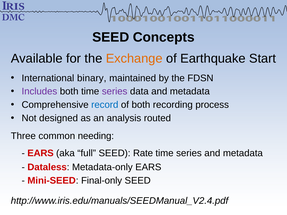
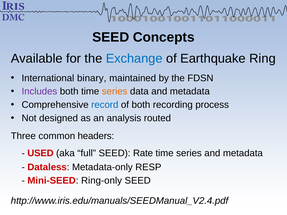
Exchange colour: orange -> blue
Start: Start -> Ring
series at (115, 92) colour: purple -> orange
needing: needing -> headers
EARS at (41, 153): EARS -> USED
Metadata-only EARS: EARS -> RESP
Final-only: Final-only -> Ring-only
